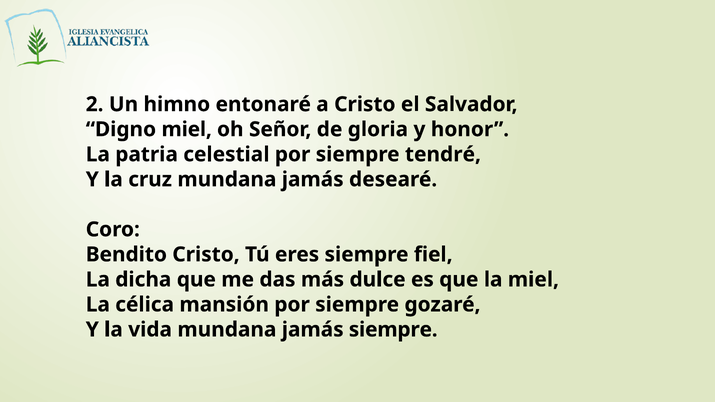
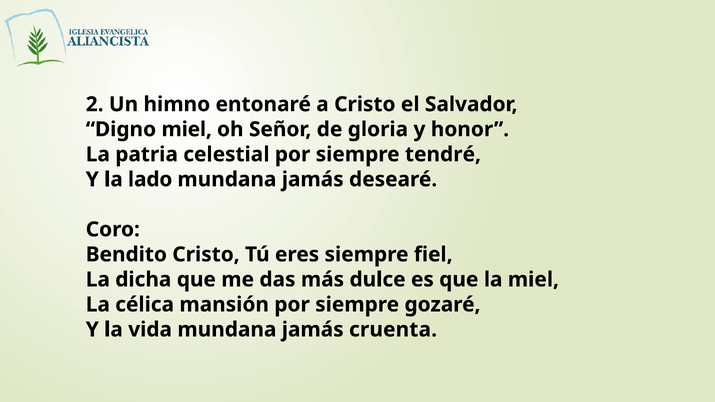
cruz: cruz -> lado
jamás siempre: siempre -> cruenta
